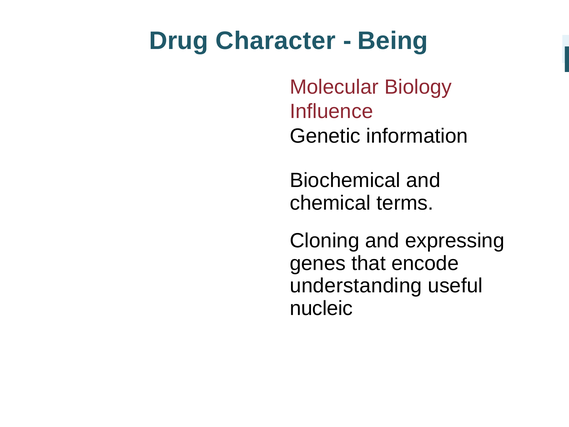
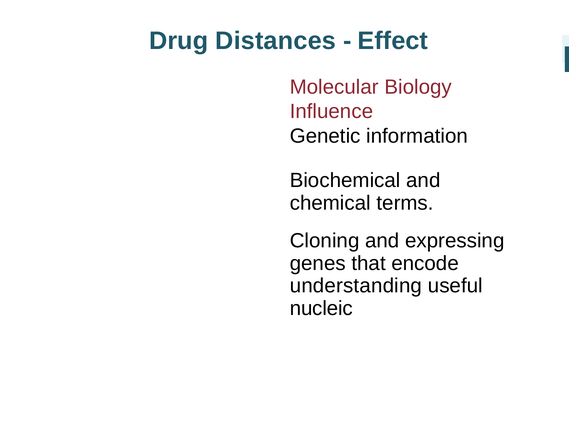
Character: Character -> Distances
Being: Being -> Effect
